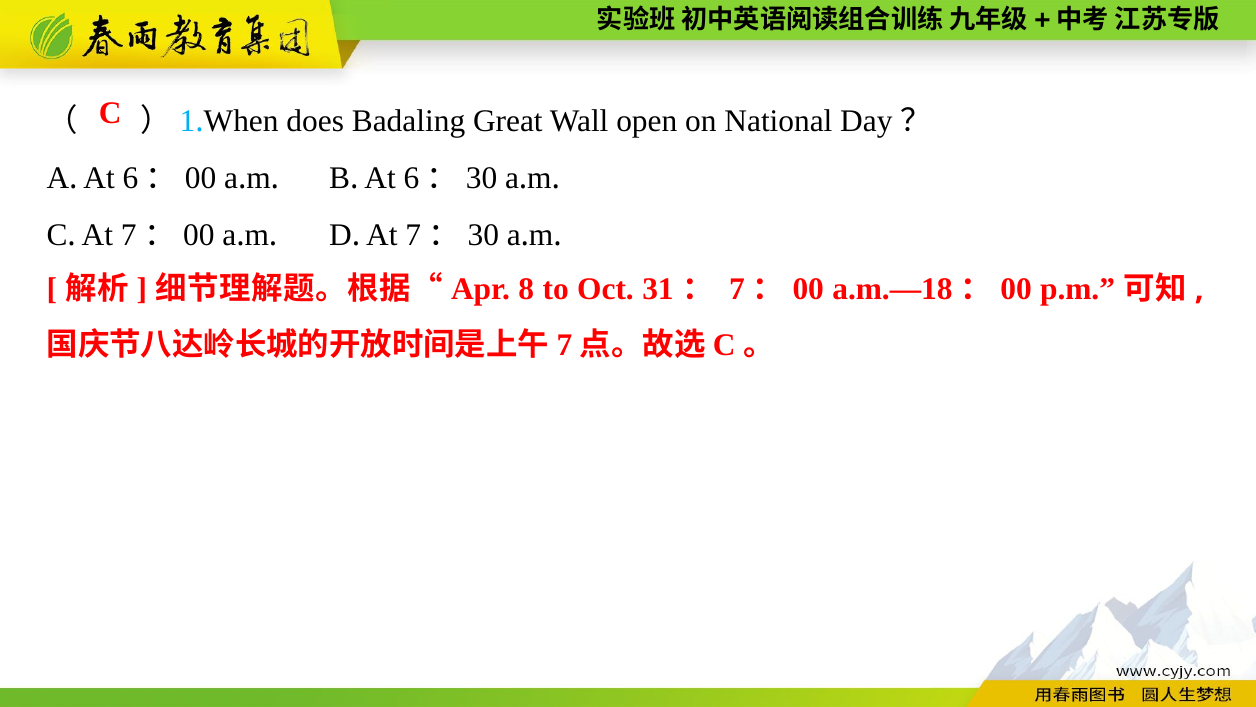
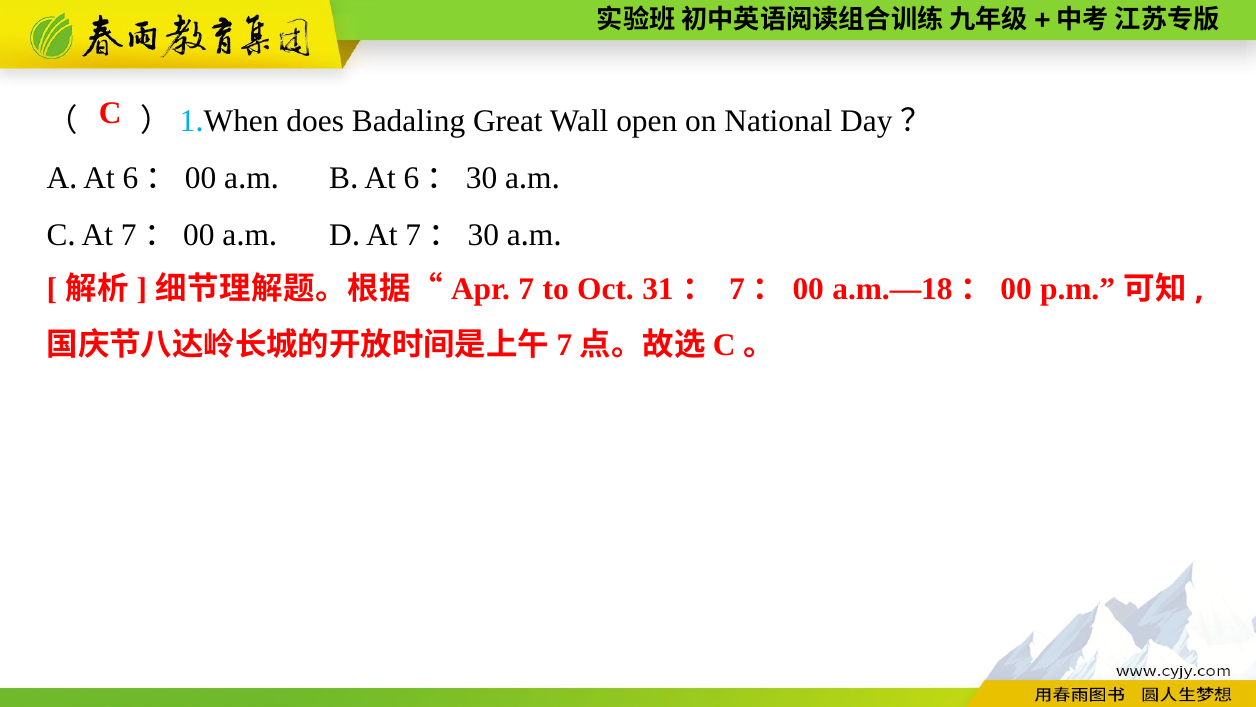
8 at (526, 289): 8 -> 7
